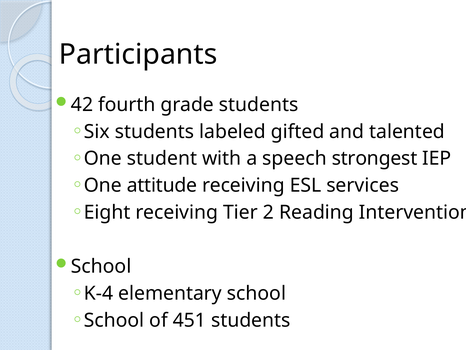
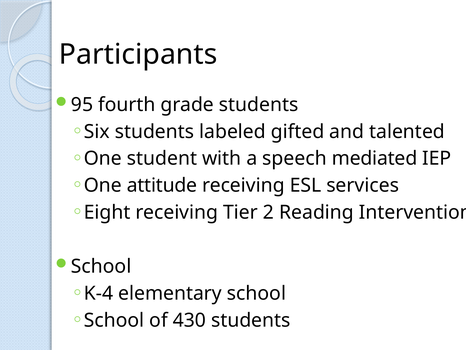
42: 42 -> 95
strongest: strongest -> mediated
451: 451 -> 430
